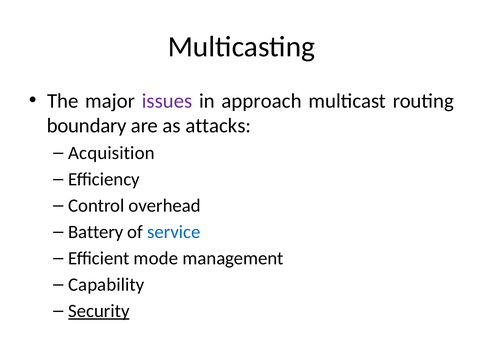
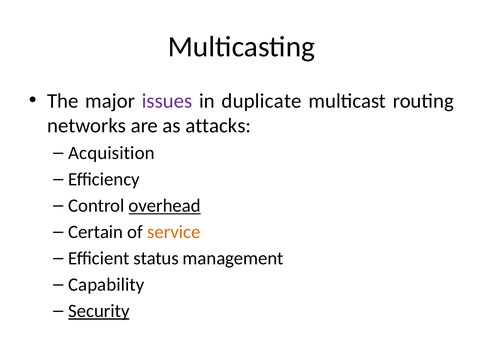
approach: approach -> duplicate
boundary: boundary -> networks
overhead underline: none -> present
Battery: Battery -> Certain
service colour: blue -> orange
mode: mode -> status
